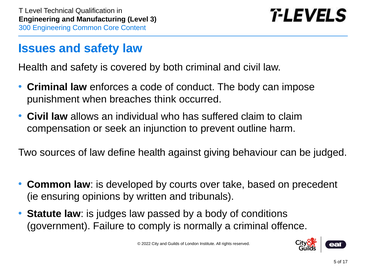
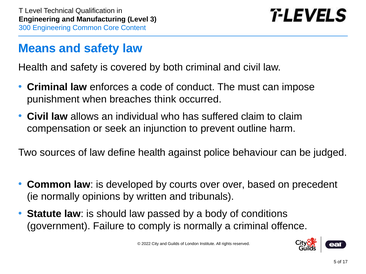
Issues: Issues -> Means
The body: body -> must
giving: giving -> police
over take: take -> over
ie ensuring: ensuring -> normally
judges: judges -> should
